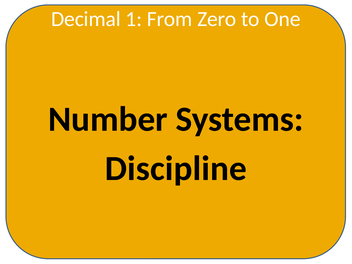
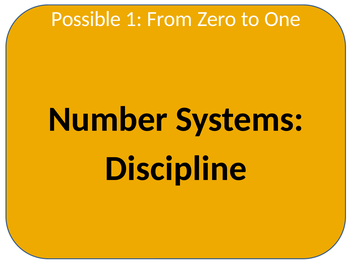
Decimal: Decimal -> Possible
